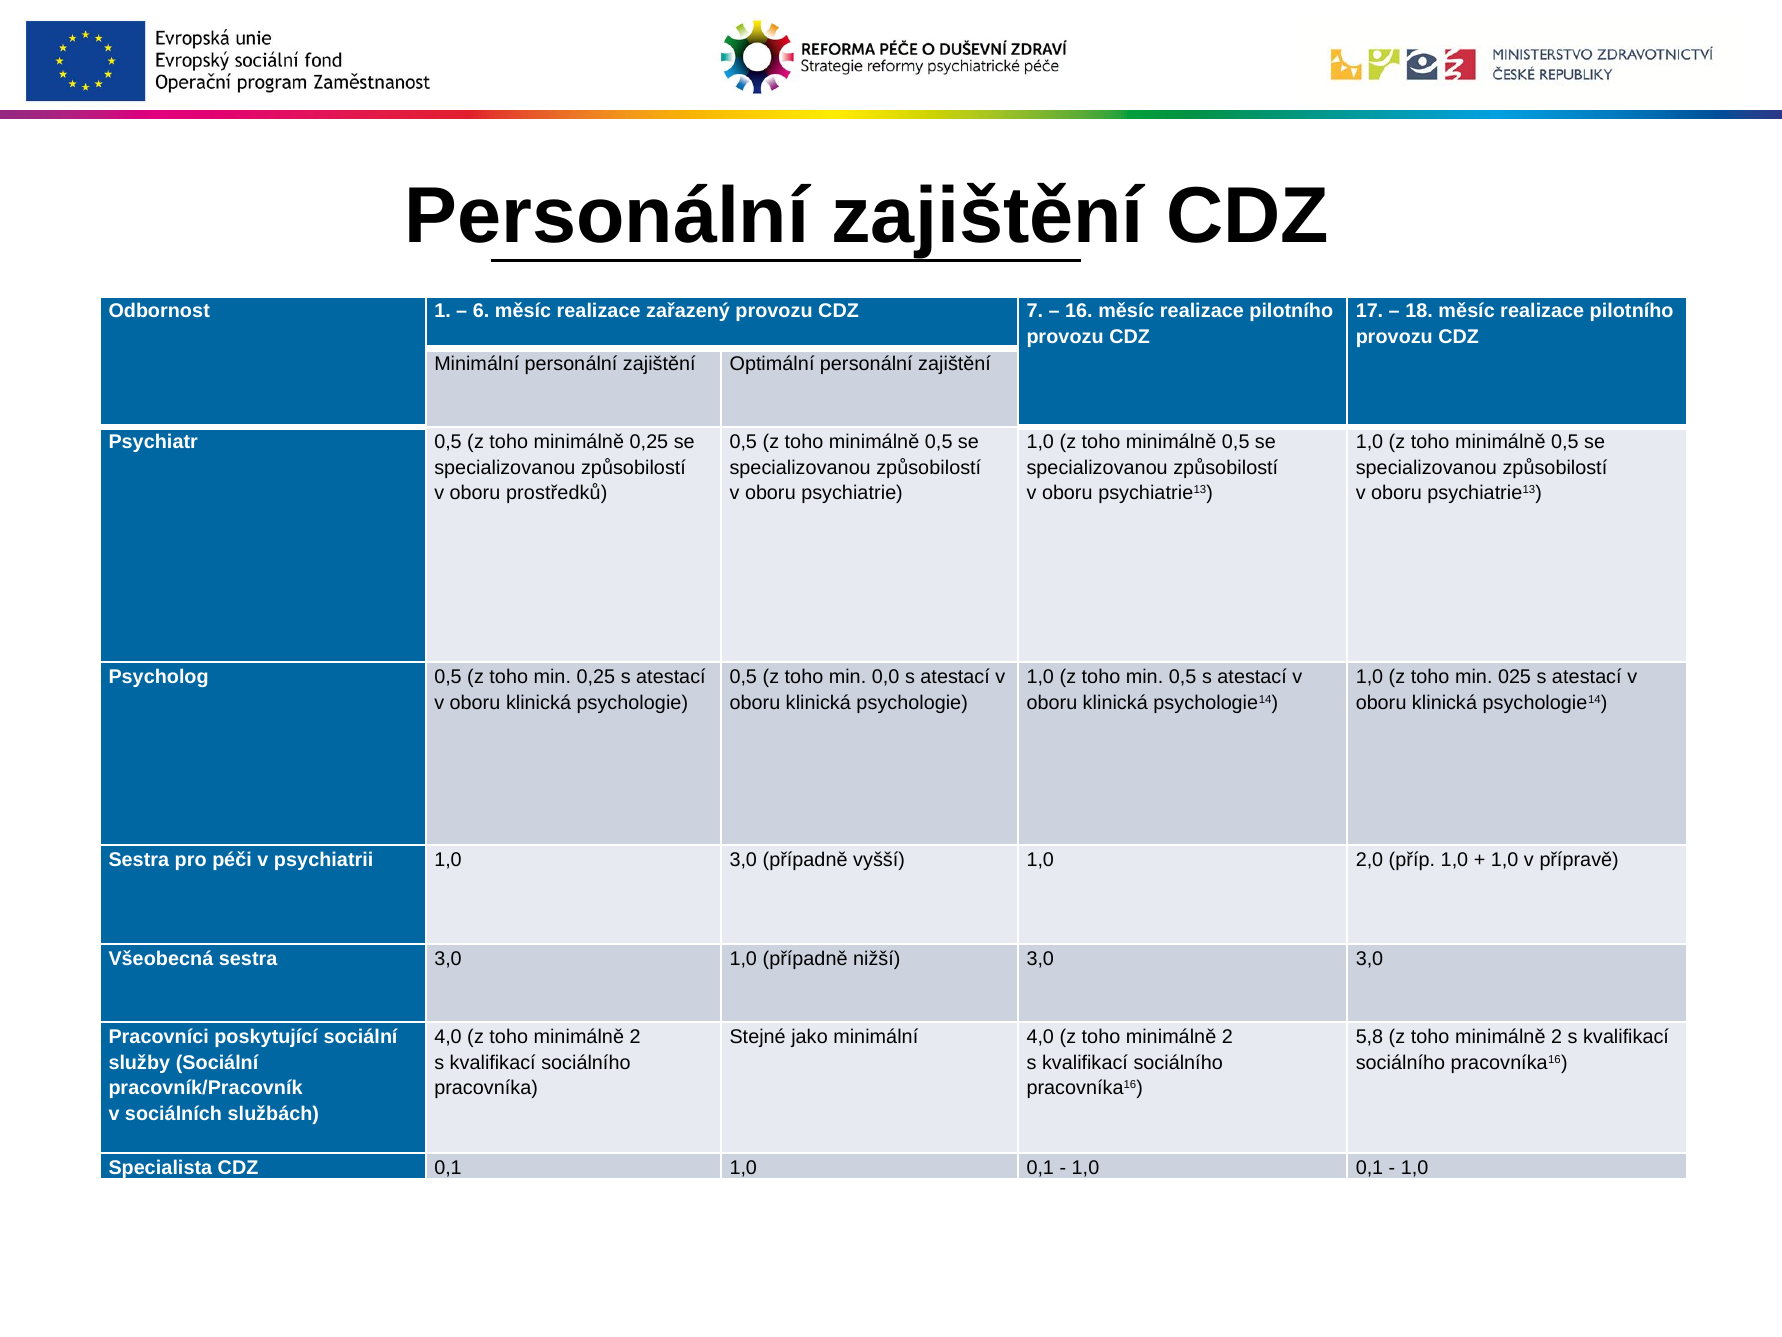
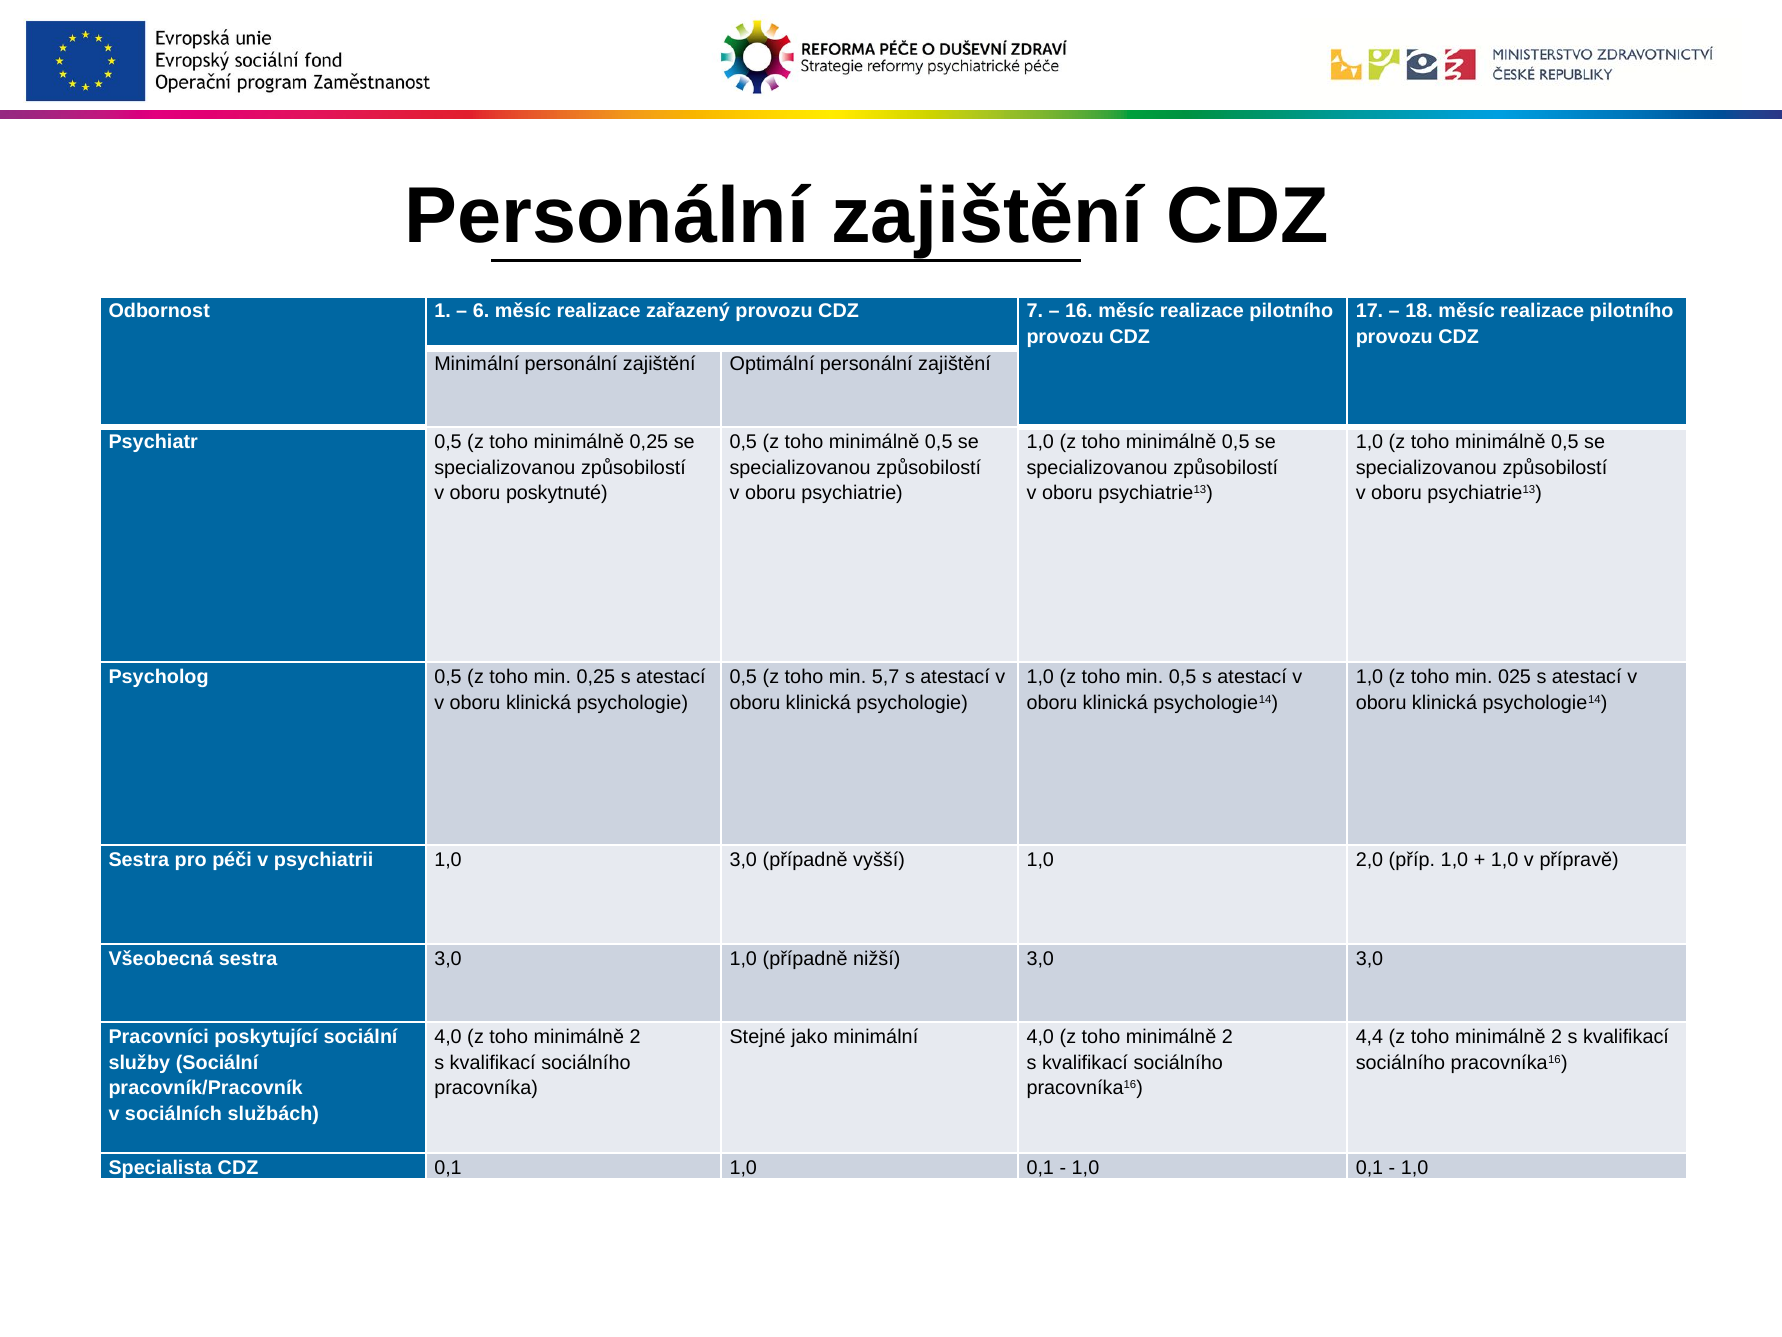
prostředků: prostředků -> poskytnuté
0,0: 0,0 -> 5,7
5,8: 5,8 -> 4,4
